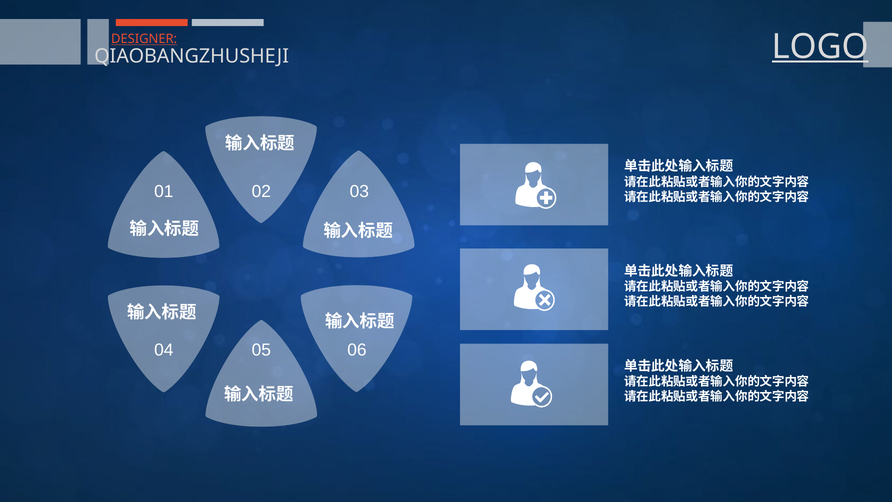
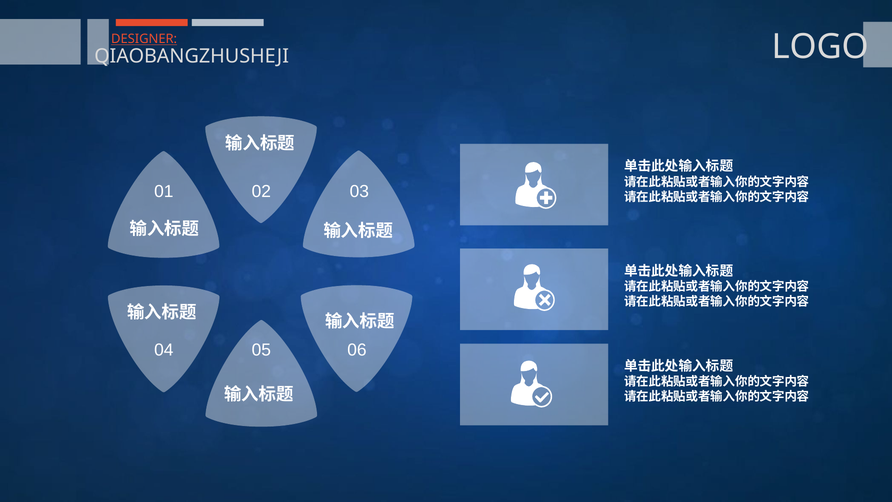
LOGO underline: present -> none
